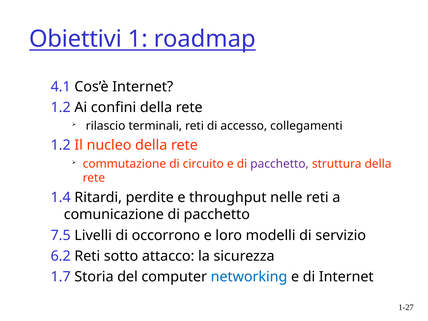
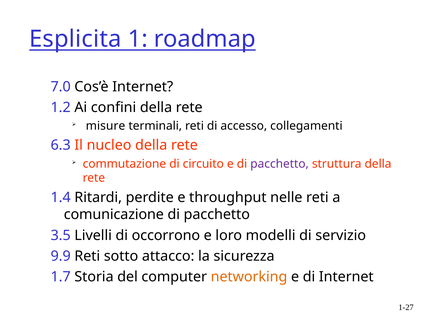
Obiettivi: Obiettivi -> Esplicita
4.1: 4.1 -> 7.0
rilascio: rilascio -> misure
1.2 at (61, 145): 1.2 -> 6.3
7.5: 7.5 -> 3.5
6.2: 6.2 -> 9.9
networking colour: blue -> orange
